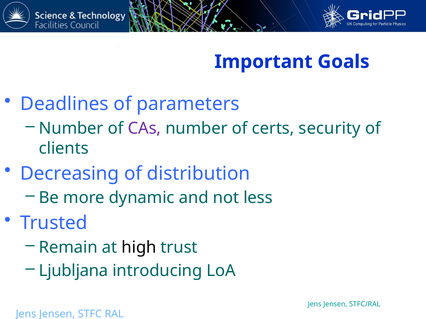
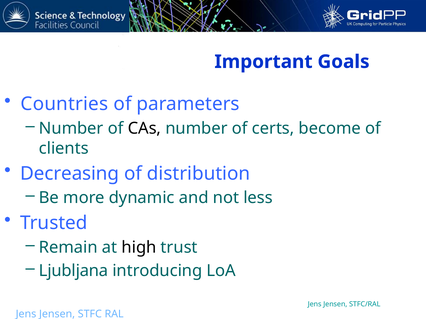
Deadlines: Deadlines -> Countries
CAs colour: purple -> black
security: security -> become
